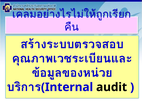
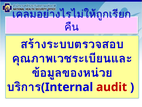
audit colour: black -> red
